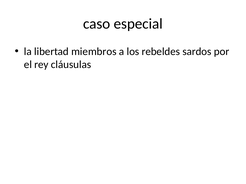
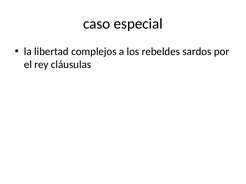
miembros: miembros -> complejos
